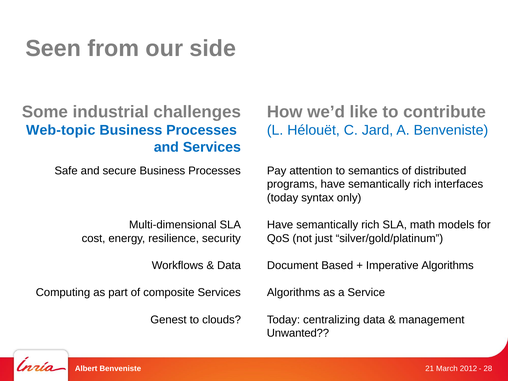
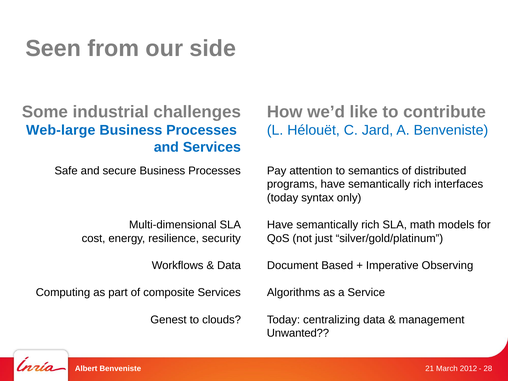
Web-topic: Web-topic -> Web-large
Imperative Algorithms: Algorithms -> Observing
